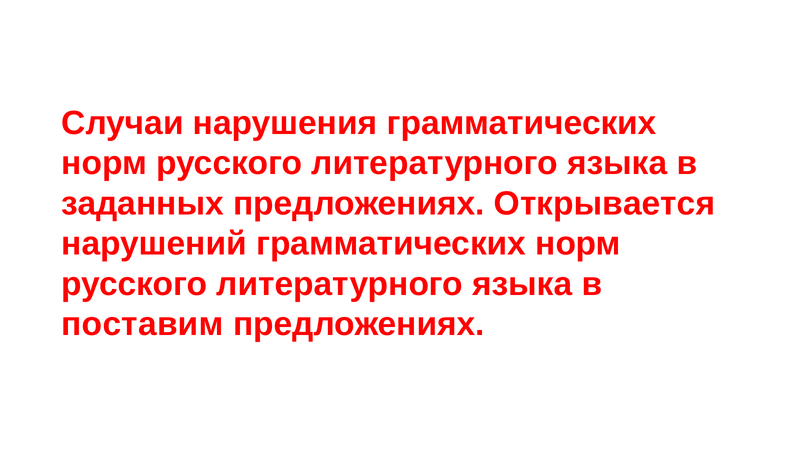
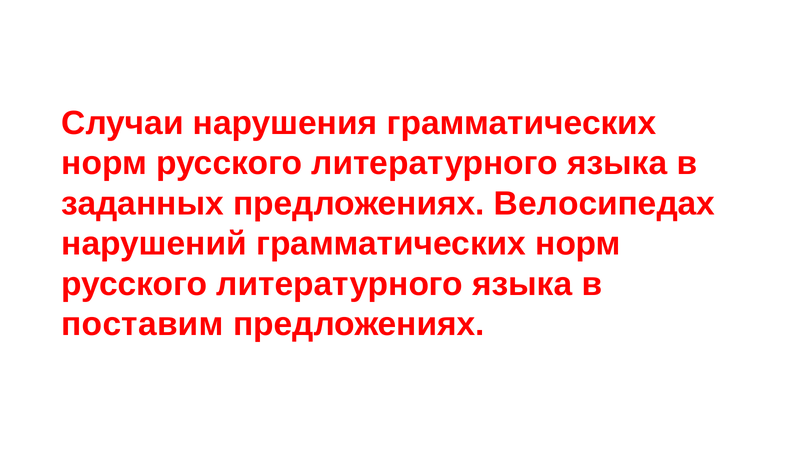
Открывается: Открывается -> Велосипедах
